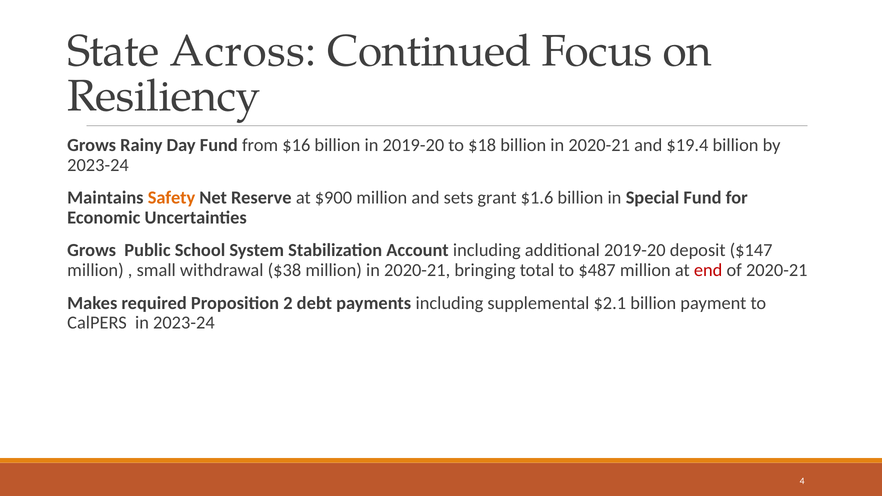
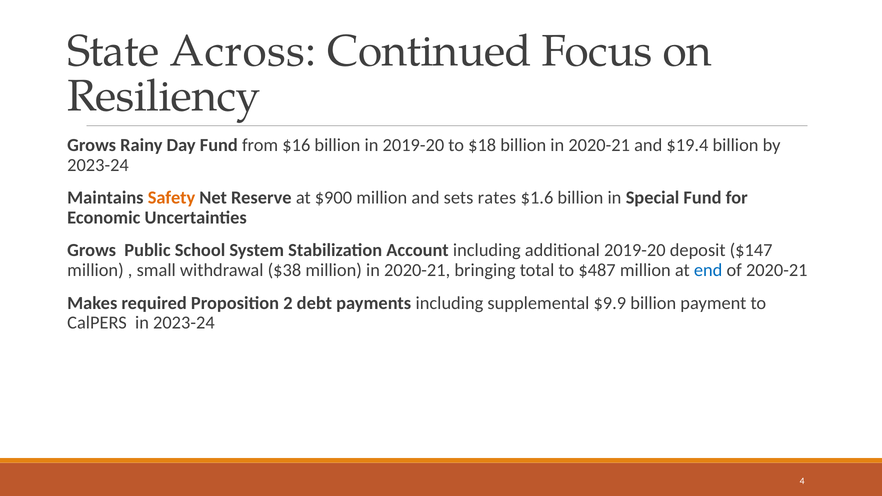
grant: grant -> rates
end colour: red -> blue
$2.1: $2.1 -> $9.9
